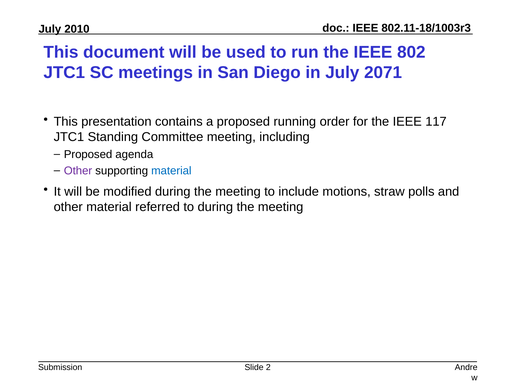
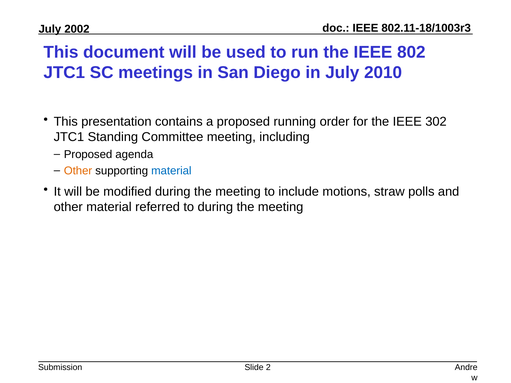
2010: 2010 -> 2002
2071: 2071 -> 2010
117: 117 -> 302
Other at (78, 171) colour: purple -> orange
